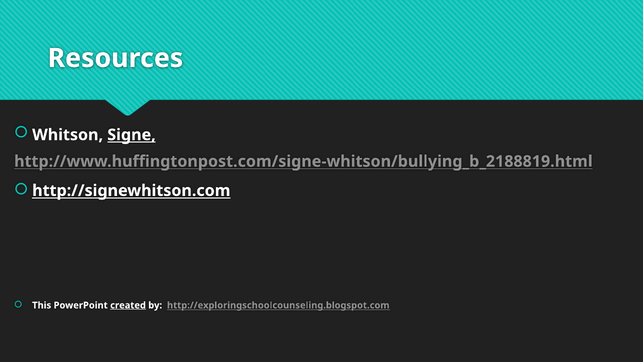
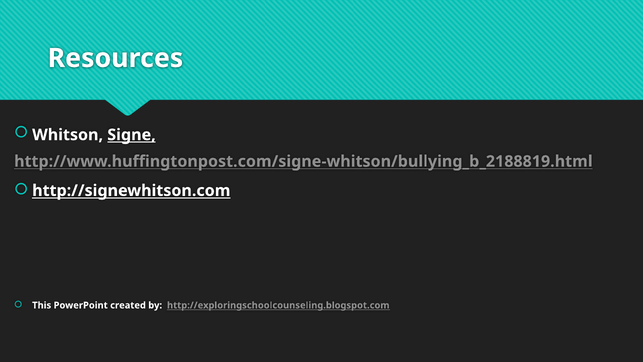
created underline: present -> none
